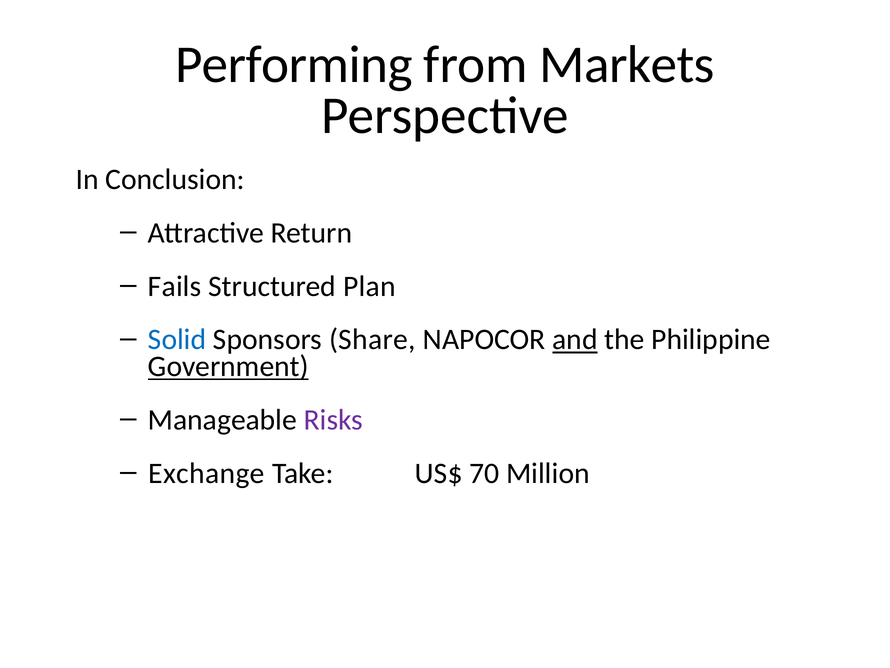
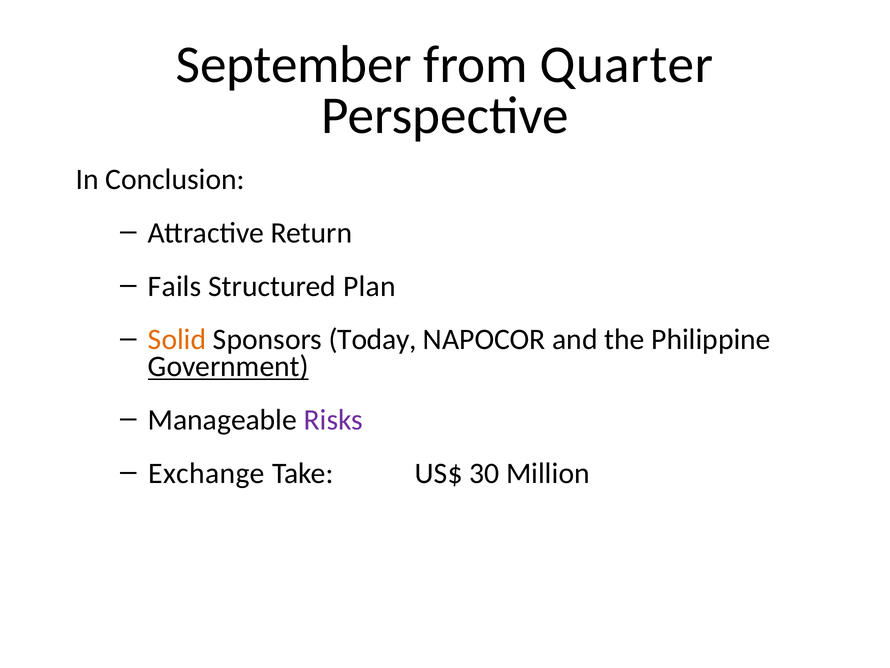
Performing: Performing -> September
Markets: Markets -> Quarter
Solid colour: blue -> orange
Share: Share -> Today
and underline: present -> none
70: 70 -> 30
